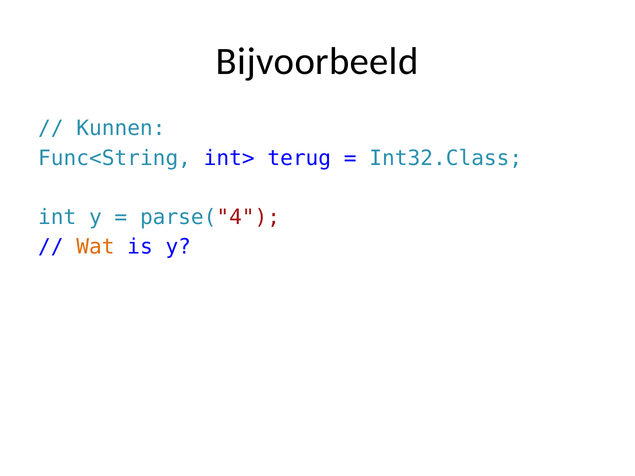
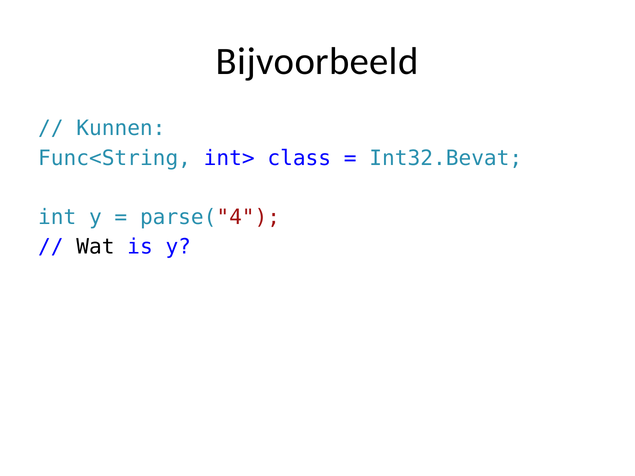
terug: terug -> class
Int32.Class: Int32.Class -> Int32.Bevat
Wat colour: orange -> black
